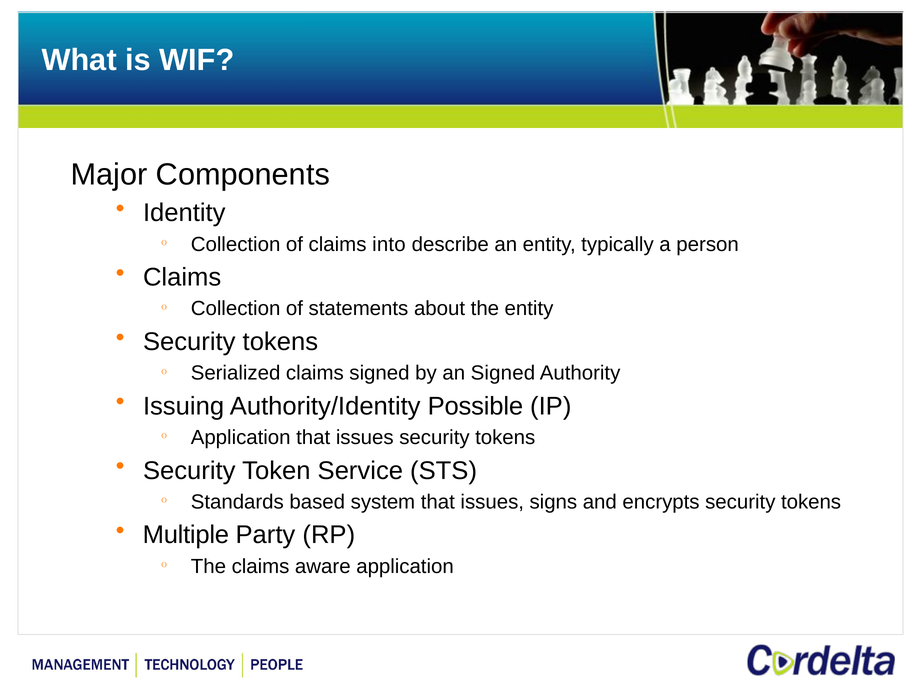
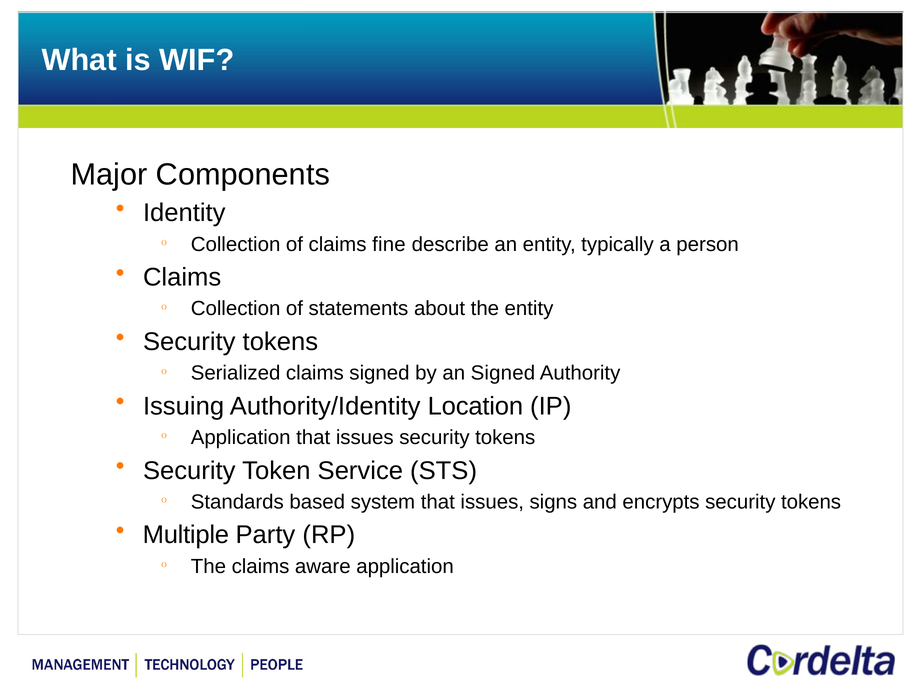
into: into -> fine
Possible: Possible -> Location
